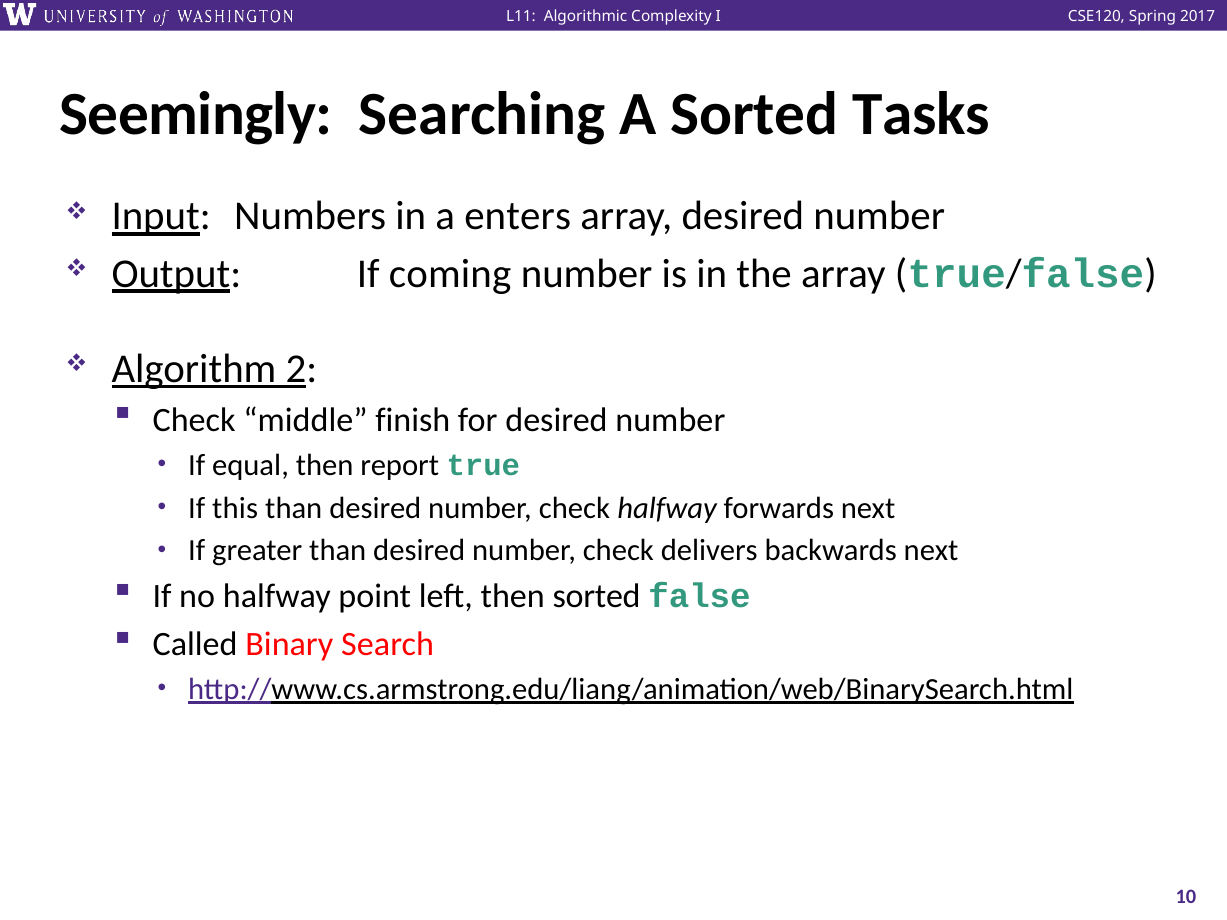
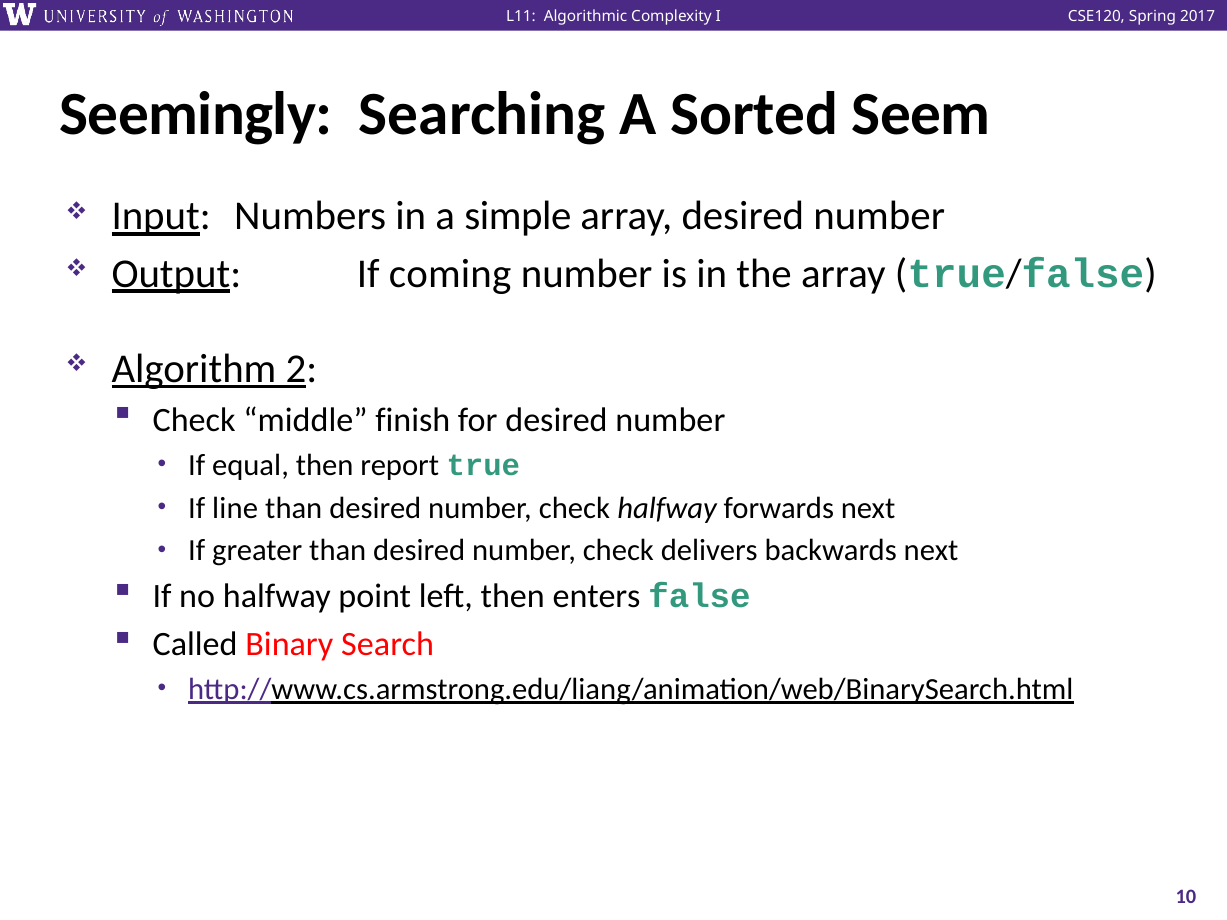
Tasks: Tasks -> Seem
enters: enters -> simple
this: this -> line
then sorted: sorted -> enters
